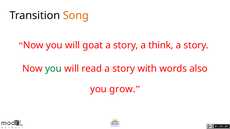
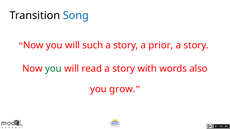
Song colour: orange -> blue
goat: goat -> such
think: think -> prior
